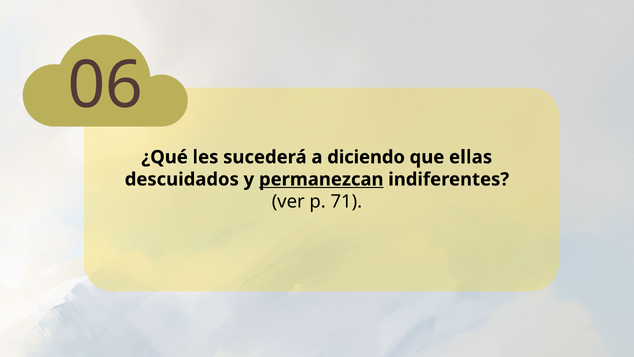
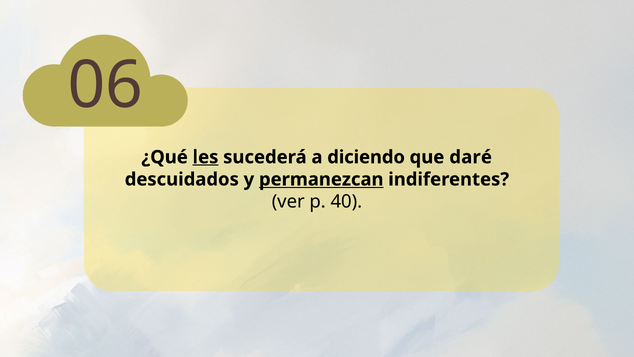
les underline: none -> present
ellas: ellas -> daré
71: 71 -> 40
